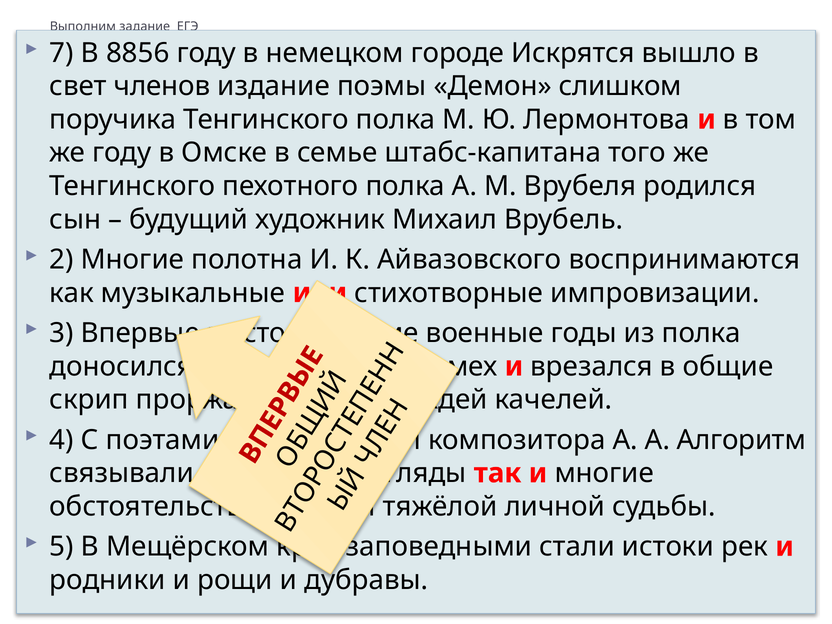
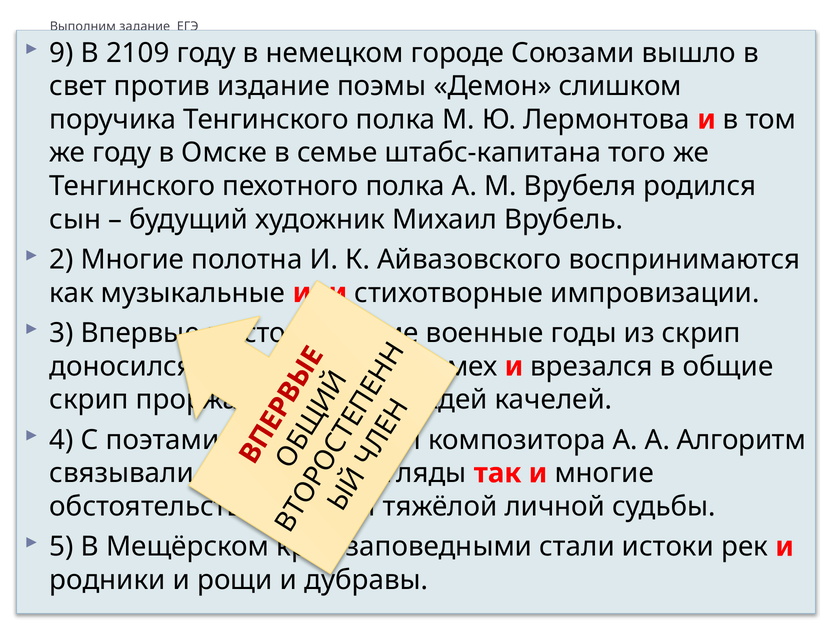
7: 7 -> 9
8856: 8856 -> 2109
Искрятся: Искрятся -> Союзами
членов: членов -> против
полка at (701, 333): полка -> скрип
